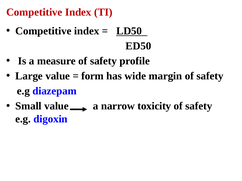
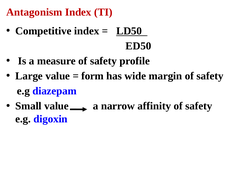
Competitive at (34, 12): Competitive -> Antagonism
toxicity: toxicity -> affinity
